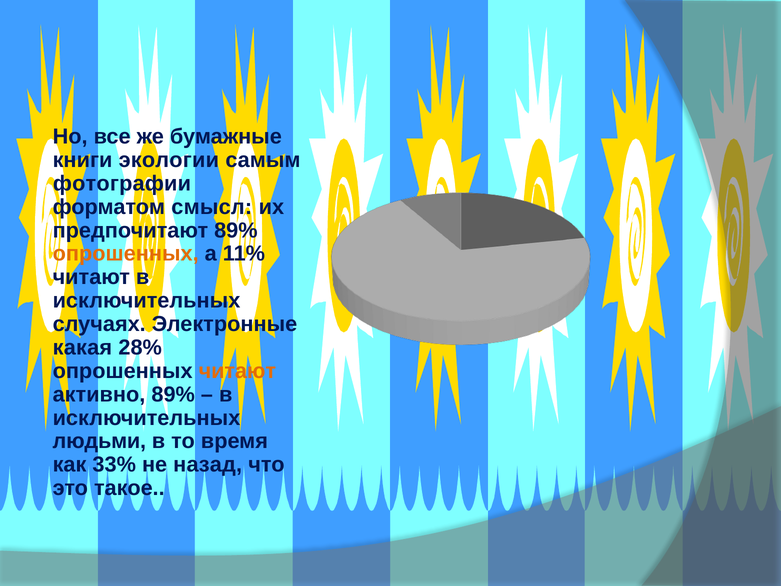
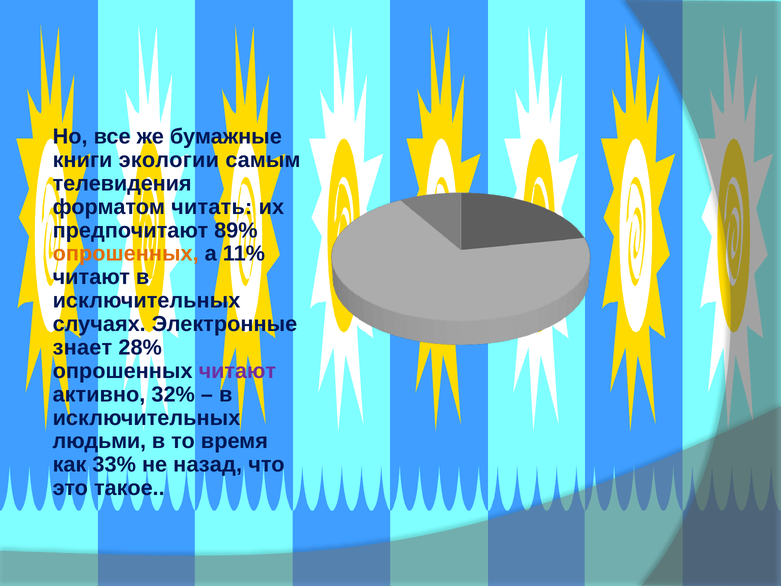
фотографии: фотографии -> телевидения
смысл: смысл -> читать
какая: какая -> знает
читают at (237, 371) colour: orange -> purple
активно 89%: 89% -> 32%
